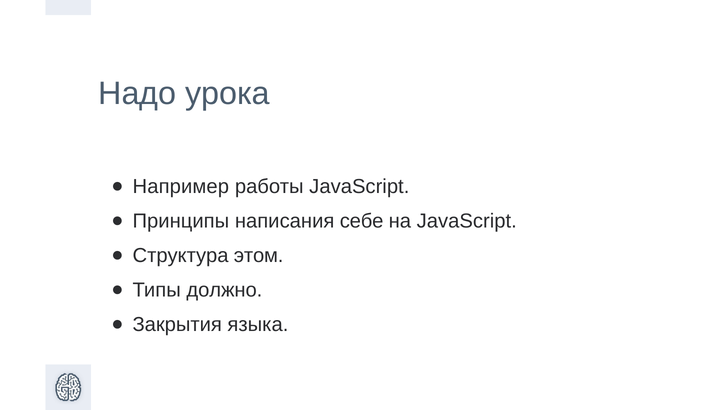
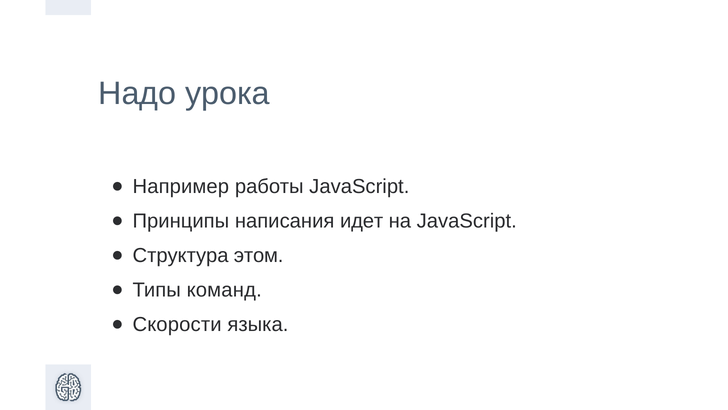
себе: себе -> идет
должно: должно -> команд
Закрытия: Закрытия -> Скорости
